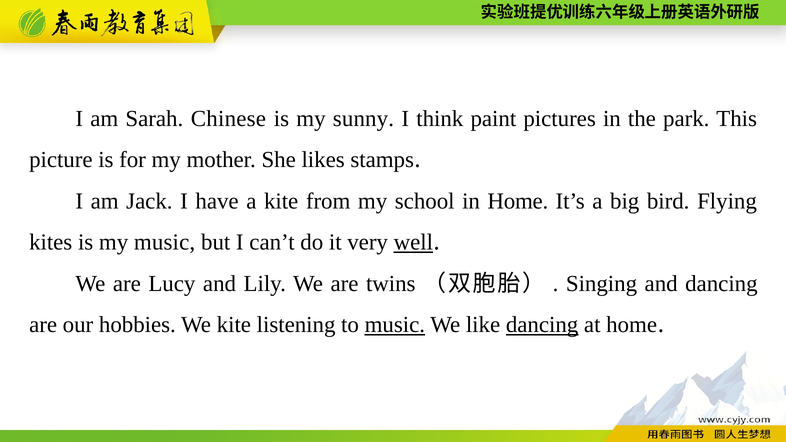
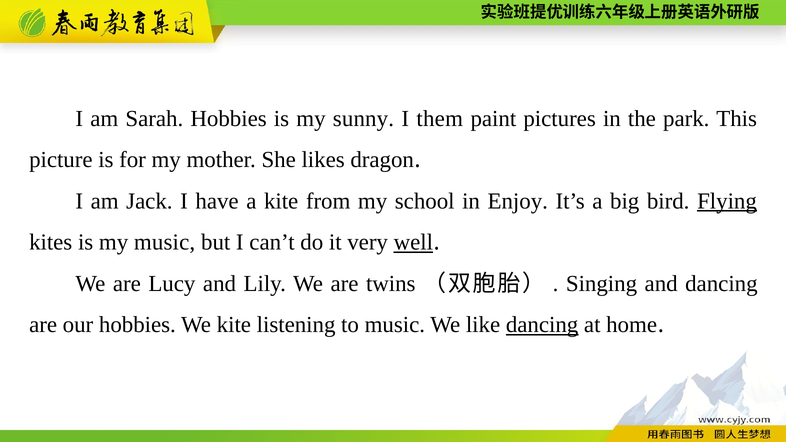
Sarah Chinese: Chinese -> Hobbies
think: think -> them
stamps: stamps -> dragon
in Home: Home -> Enjoy
Flying underline: none -> present
music at (395, 325) underline: present -> none
